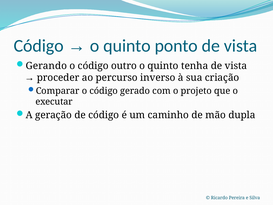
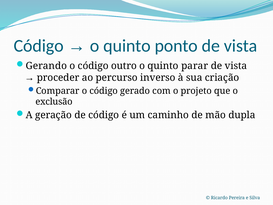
tenha: tenha -> parar
executar: executar -> exclusão
